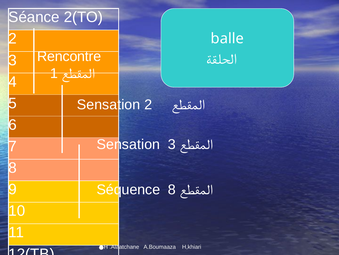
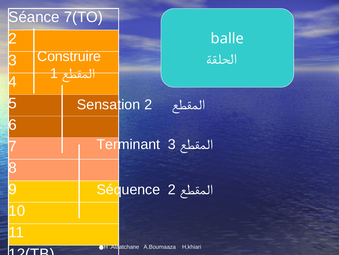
2(TO: 2(TO -> 7(TO
Rencontre: Rencontre -> Construire
Sensation at (128, 144): Sensation -> Terminant
Séquence 8: 8 -> 2
